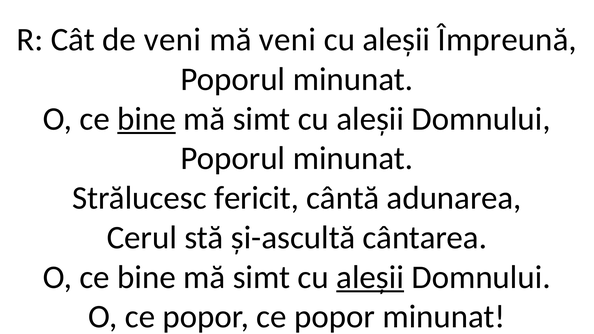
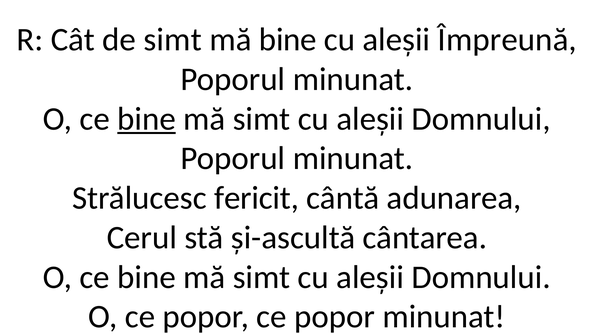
de veni: veni -> simt
mă veni: veni -> bine
aleșii at (370, 277) underline: present -> none
